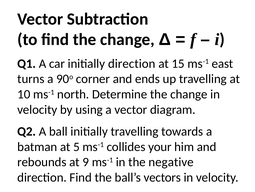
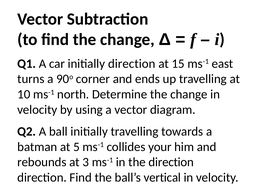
9: 9 -> 3
the negative: negative -> direction
vectors: vectors -> vertical
